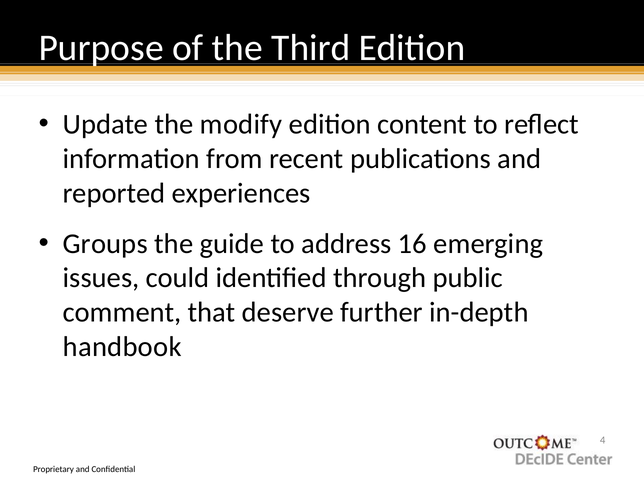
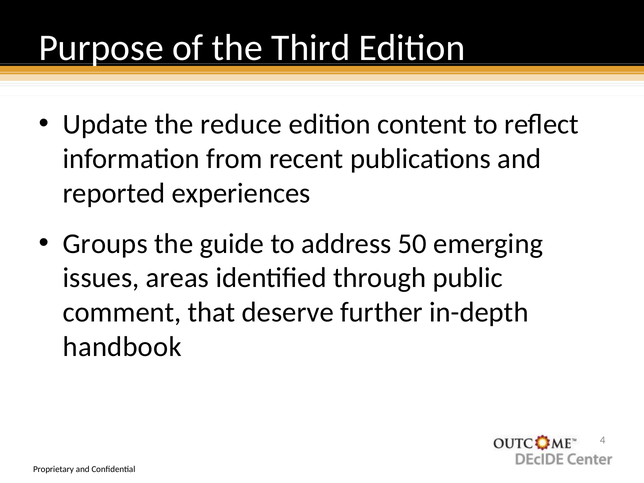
modify: modify -> reduce
16: 16 -> 50
could: could -> areas
